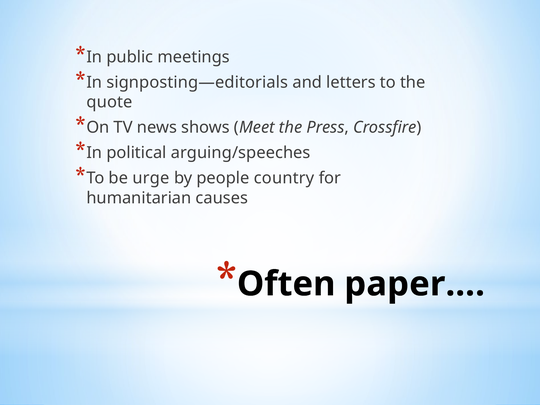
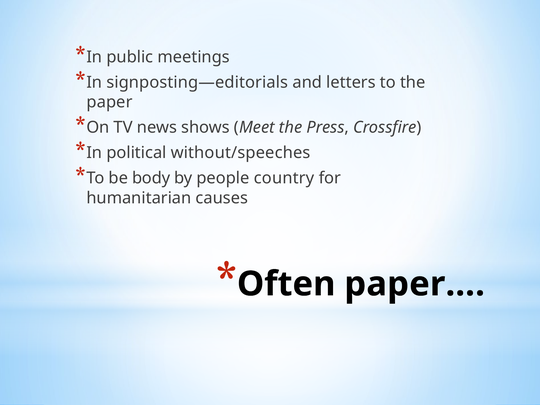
quote: quote -> paper
arguing/speeches: arguing/speeches -> without/speeches
urge: urge -> body
